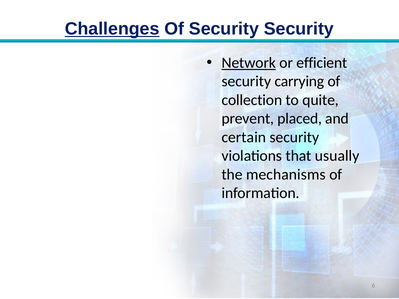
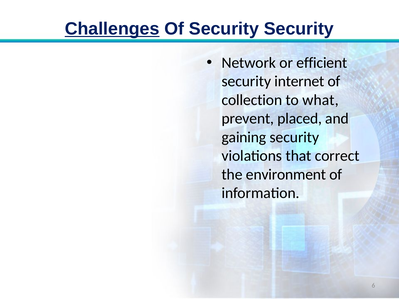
Network underline: present -> none
carrying: carrying -> internet
quite: quite -> what
certain: certain -> gaining
usually: usually -> correct
mechanisms: mechanisms -> environment
